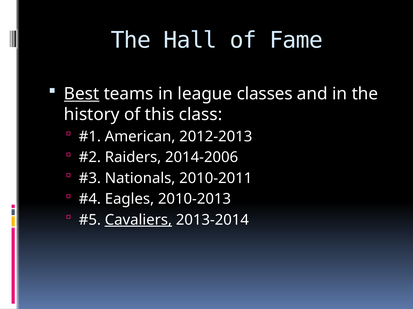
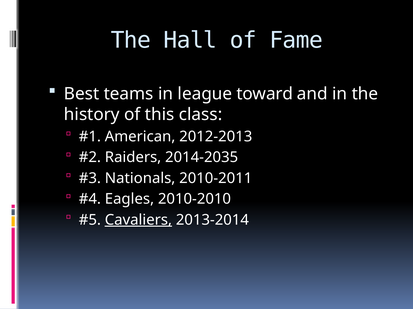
Best underline: present -> none
classes: classes -> toward
2014-2006: 2014-2006 -> 2014-2035
2010-2013: 2010-2013 -> 2010-2010
